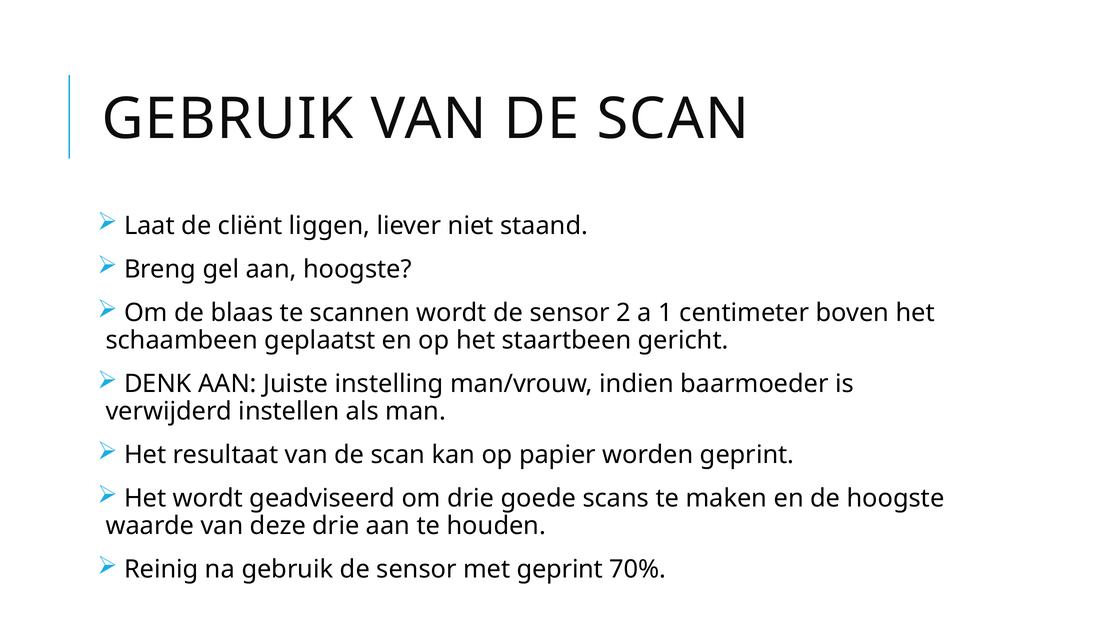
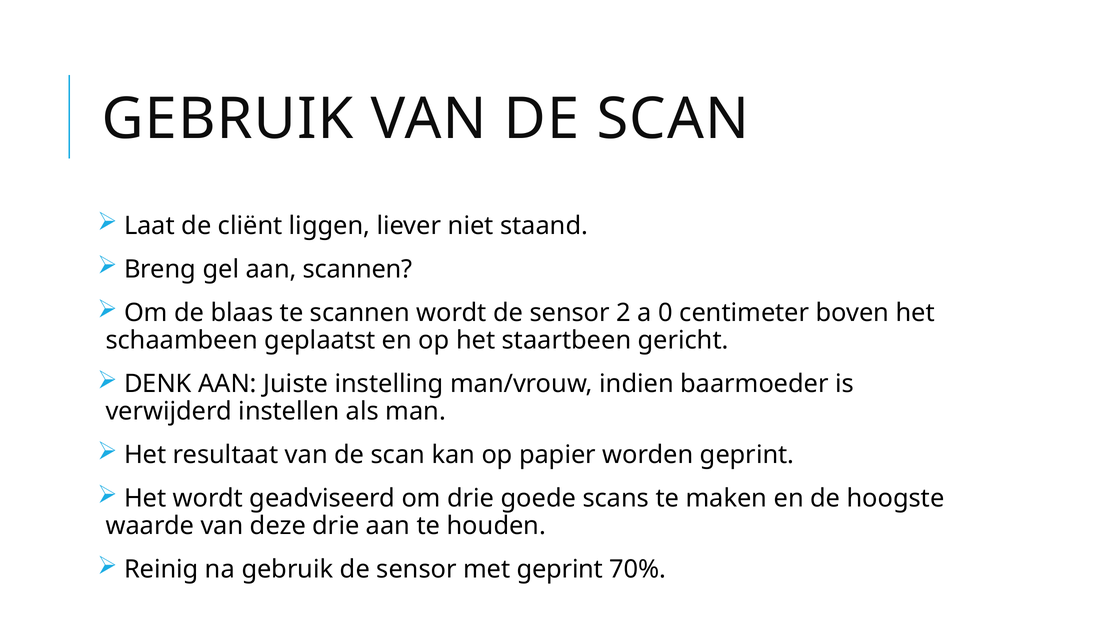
aan hoogste: hoogste -> scannen
1: 1 -> 0
